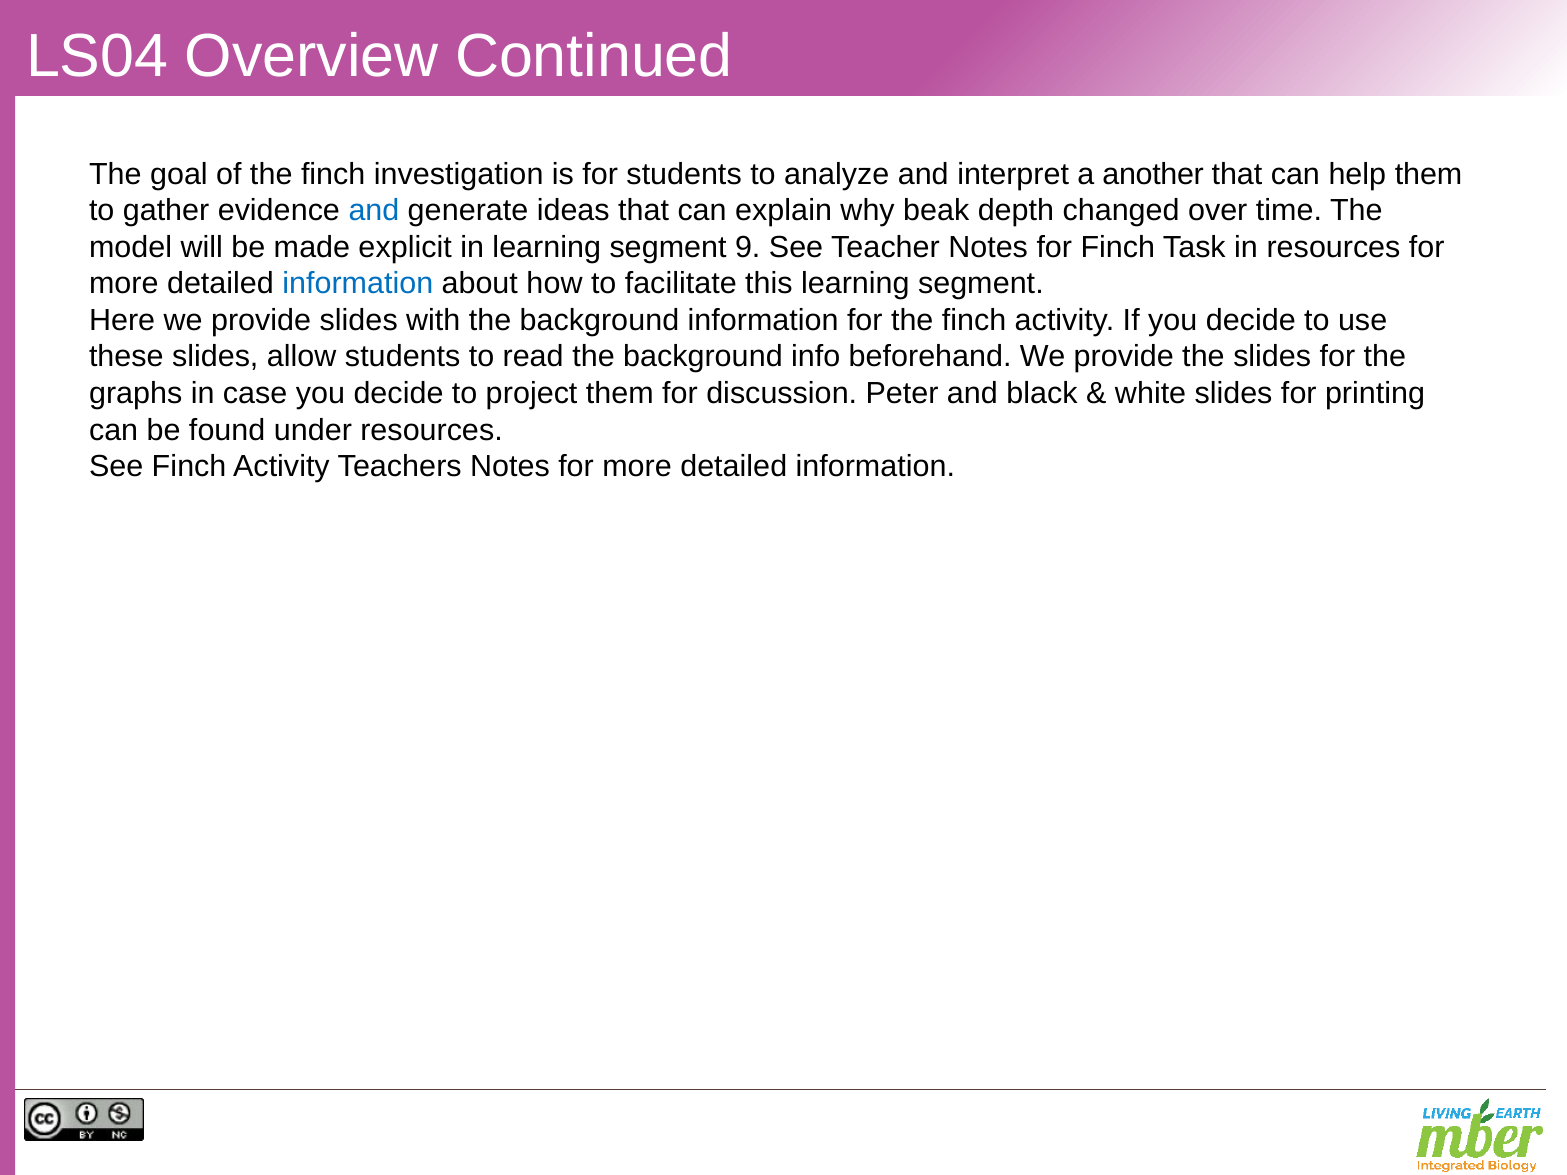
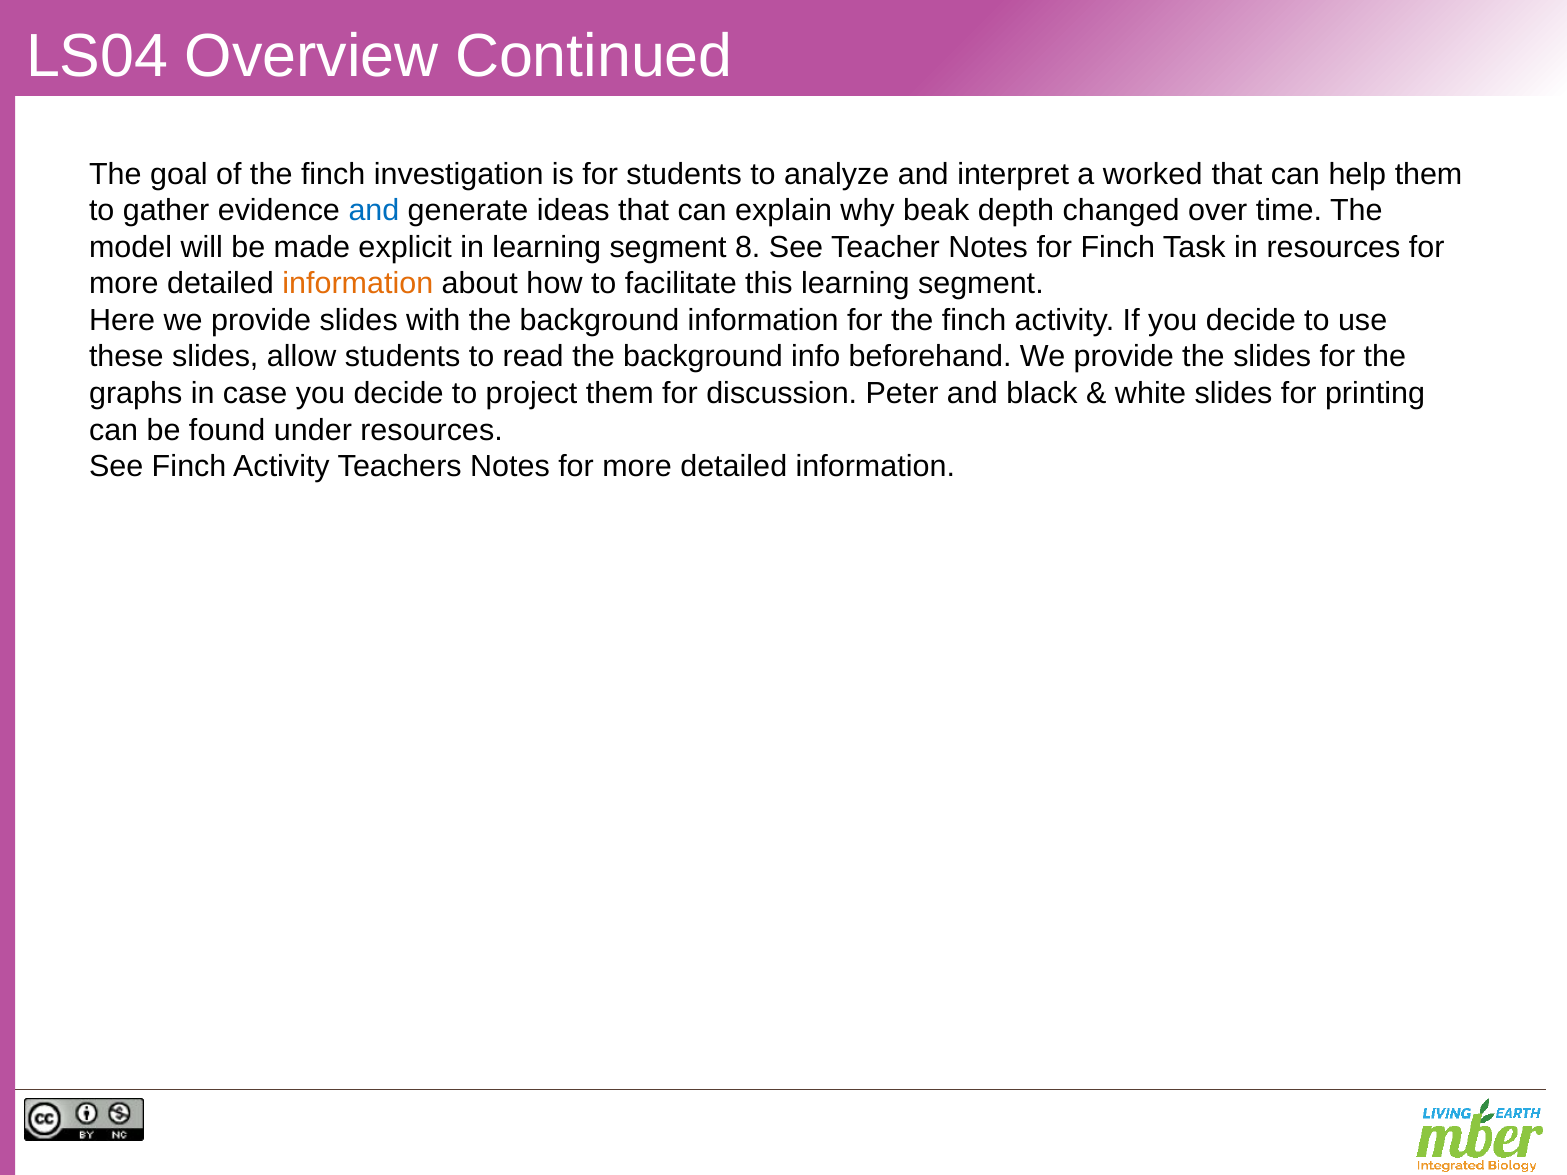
another: another -> worked
9: 9 -> 8
information at (358, 284) colour: blue -> orange
